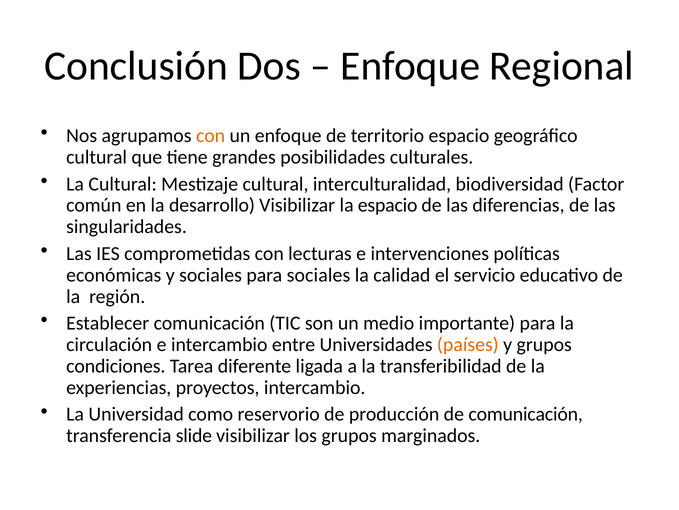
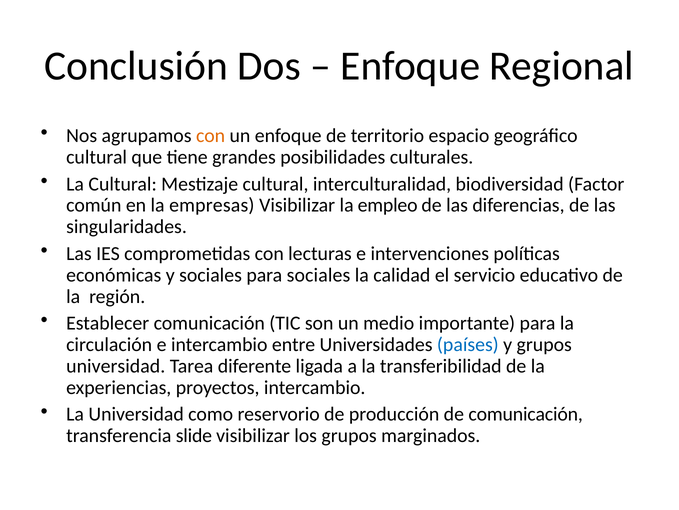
desarrollo: desarrollo -> empresas
la espacio: espacio -> empleo
países colour: orange -> blue
condiciones at (116, 366): condiciones -> universidad
